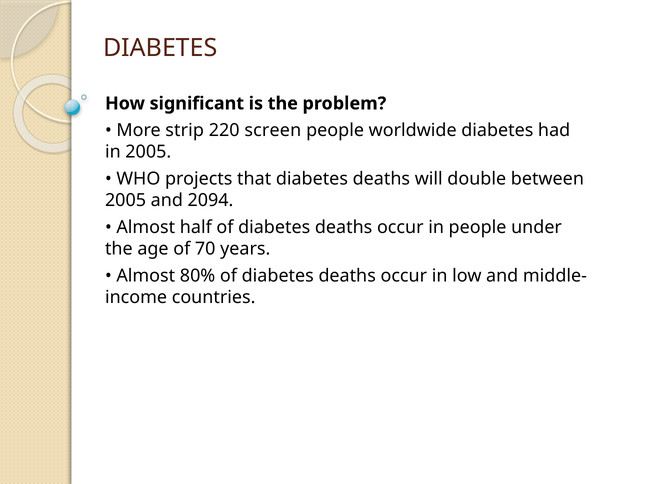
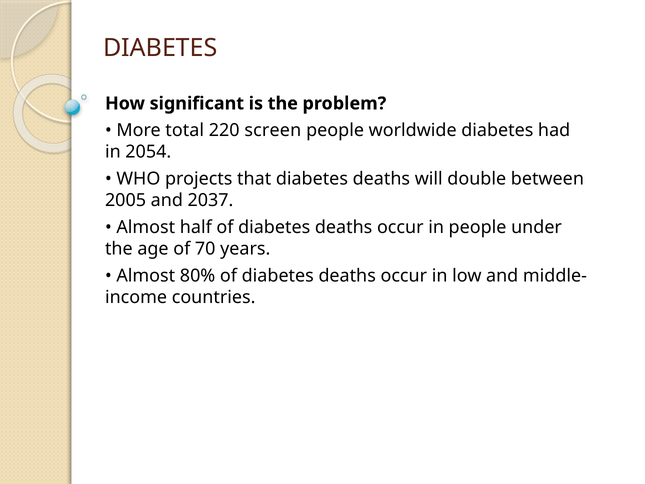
strip: strip -> total
in 2005: 2005 -> 2054
2094: 2094 -> 2037
